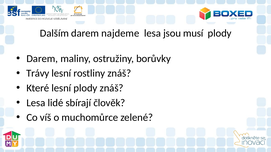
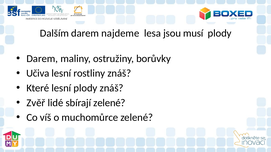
Trávy: Trávy -> Učiva
Lesa at (36, 103): Lesa -> Zvěř
sbírají člověk: člověk -> zelené
